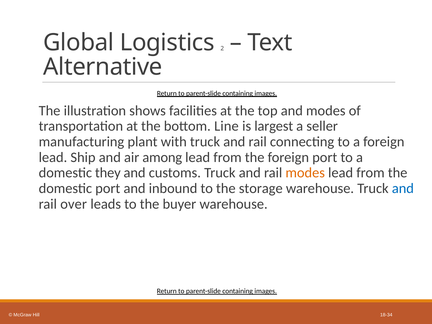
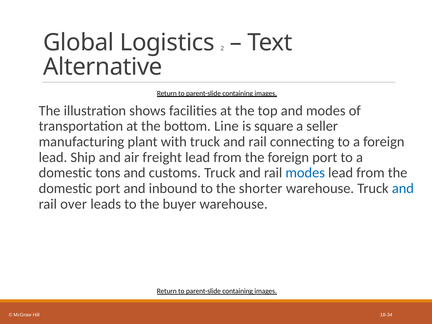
largest: largest -> square
among: among -> freight
they: they -> tons
modes at (305, 173) colour: orange -> blue
storage: storage -> shorter
